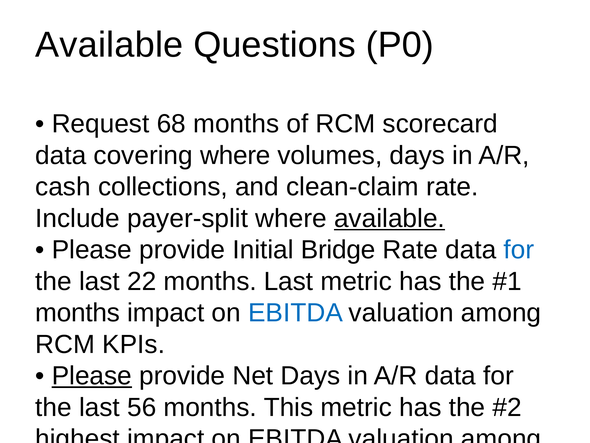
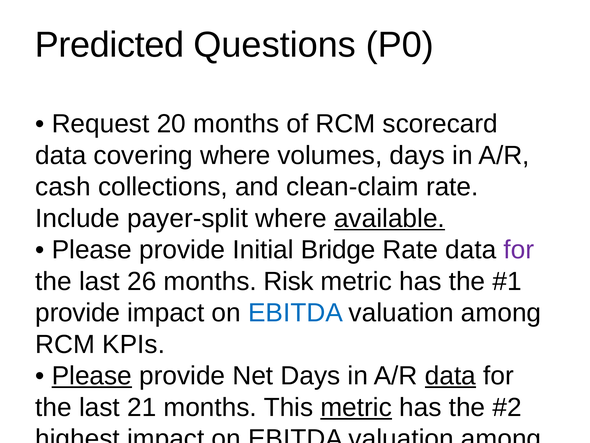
Available at (109, 45): Available -> Predicted
68: 68 -> 20
for at (519, 250) colour: blue -> purple
22: 22 -> 26
months Last: Last -> Risk
months at (78, 313): months -> provide
data at (450, 376) underline: none -> present
56: 56 -> 21
metric at (356, 407) underline: none -> present
